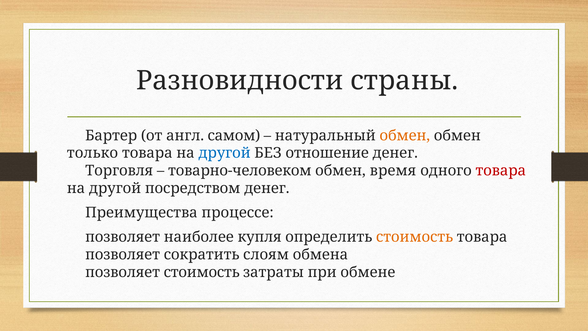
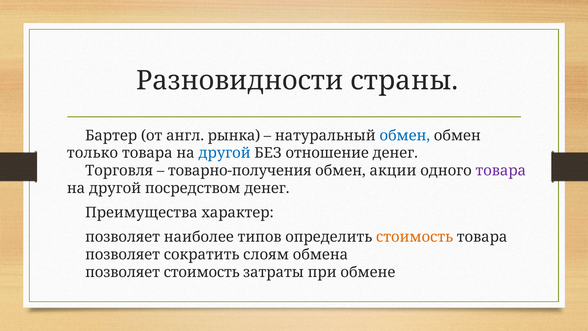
самом: самом -> рынка
обмен at (405, 135) colour: orange -> blue
товарно-человеком: товарно-человеком -> товарно-получения
время: время -> акции
товара at (501, 171) colour: red -> purple
процессе: процессе -> характер
купля: купля -> типов
